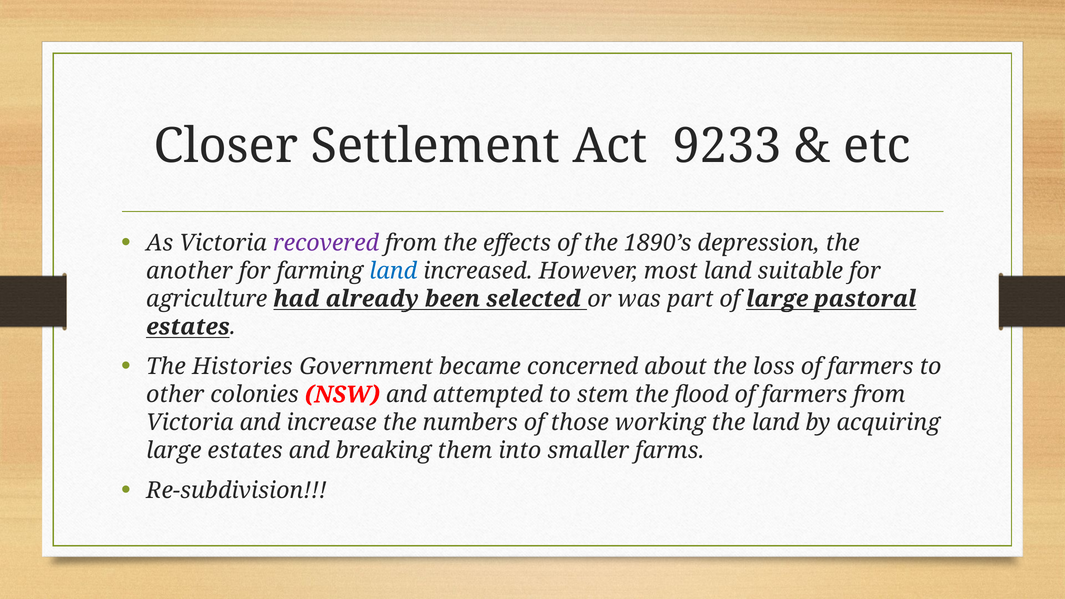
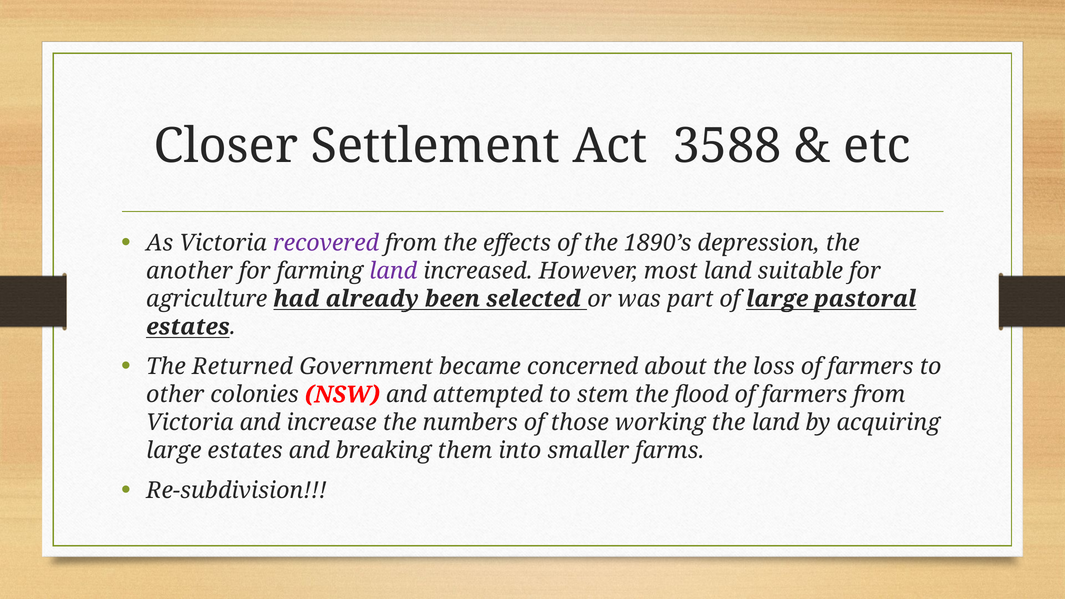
9233: 9233 -> 3588
land at (393, 271) colour: blue -> purple
Histories: Histories -> Returned
